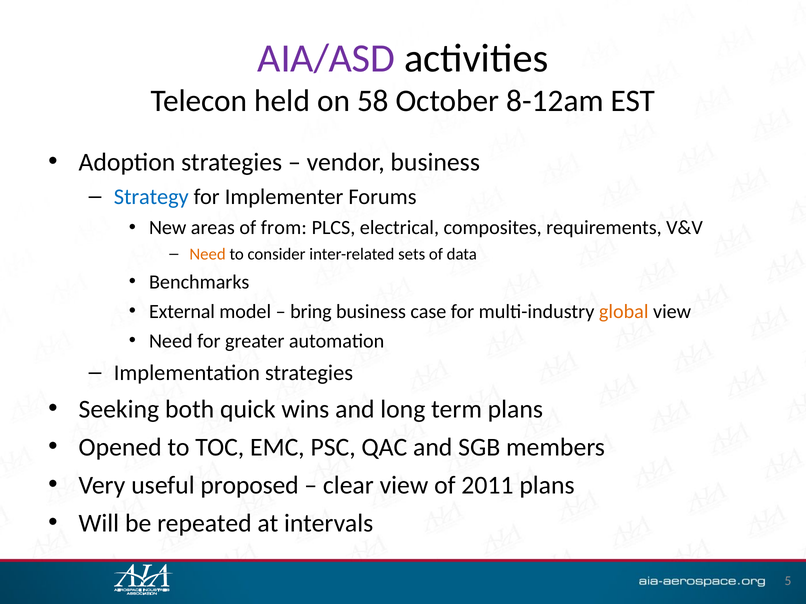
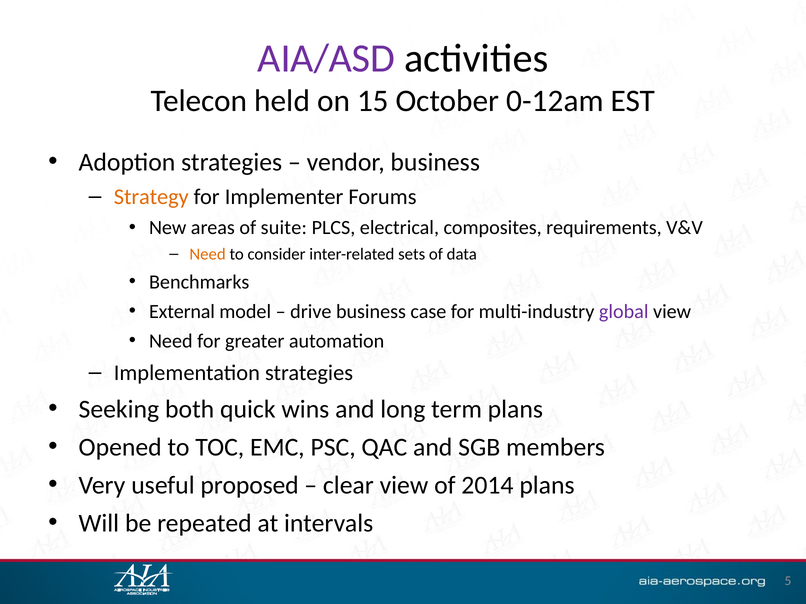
58: 58 -> 15
8-12am: 8-12am -> 0-12am
Strategy colour: blue -> orange
from: from -> suite
bring: bring -> drive
global colour: orange -> purple
2011: 2011 -> 2014
